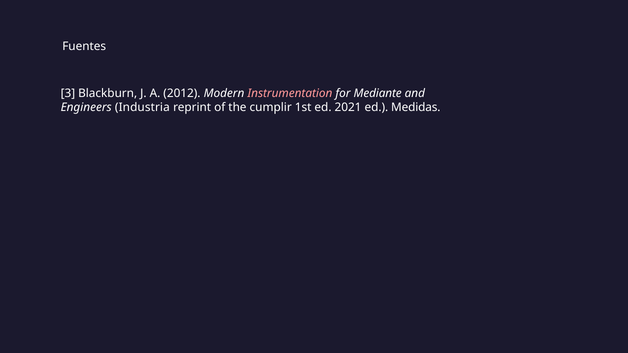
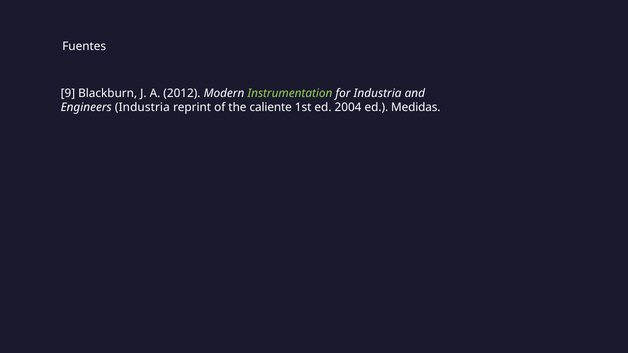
3: 3 -> 9
Instrumentation colour: pink -> light green
for Mediante: Mediante -> Industria
cumplir: cumplir -> caliente
2021: 2021 -> 2004
